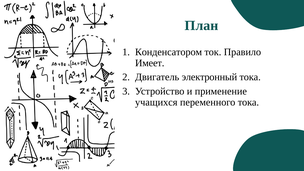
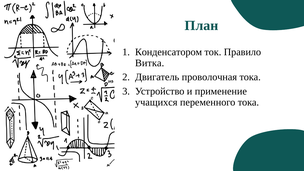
Имеет: Имеет -> Витка
электронный: электронный -> проволочная
